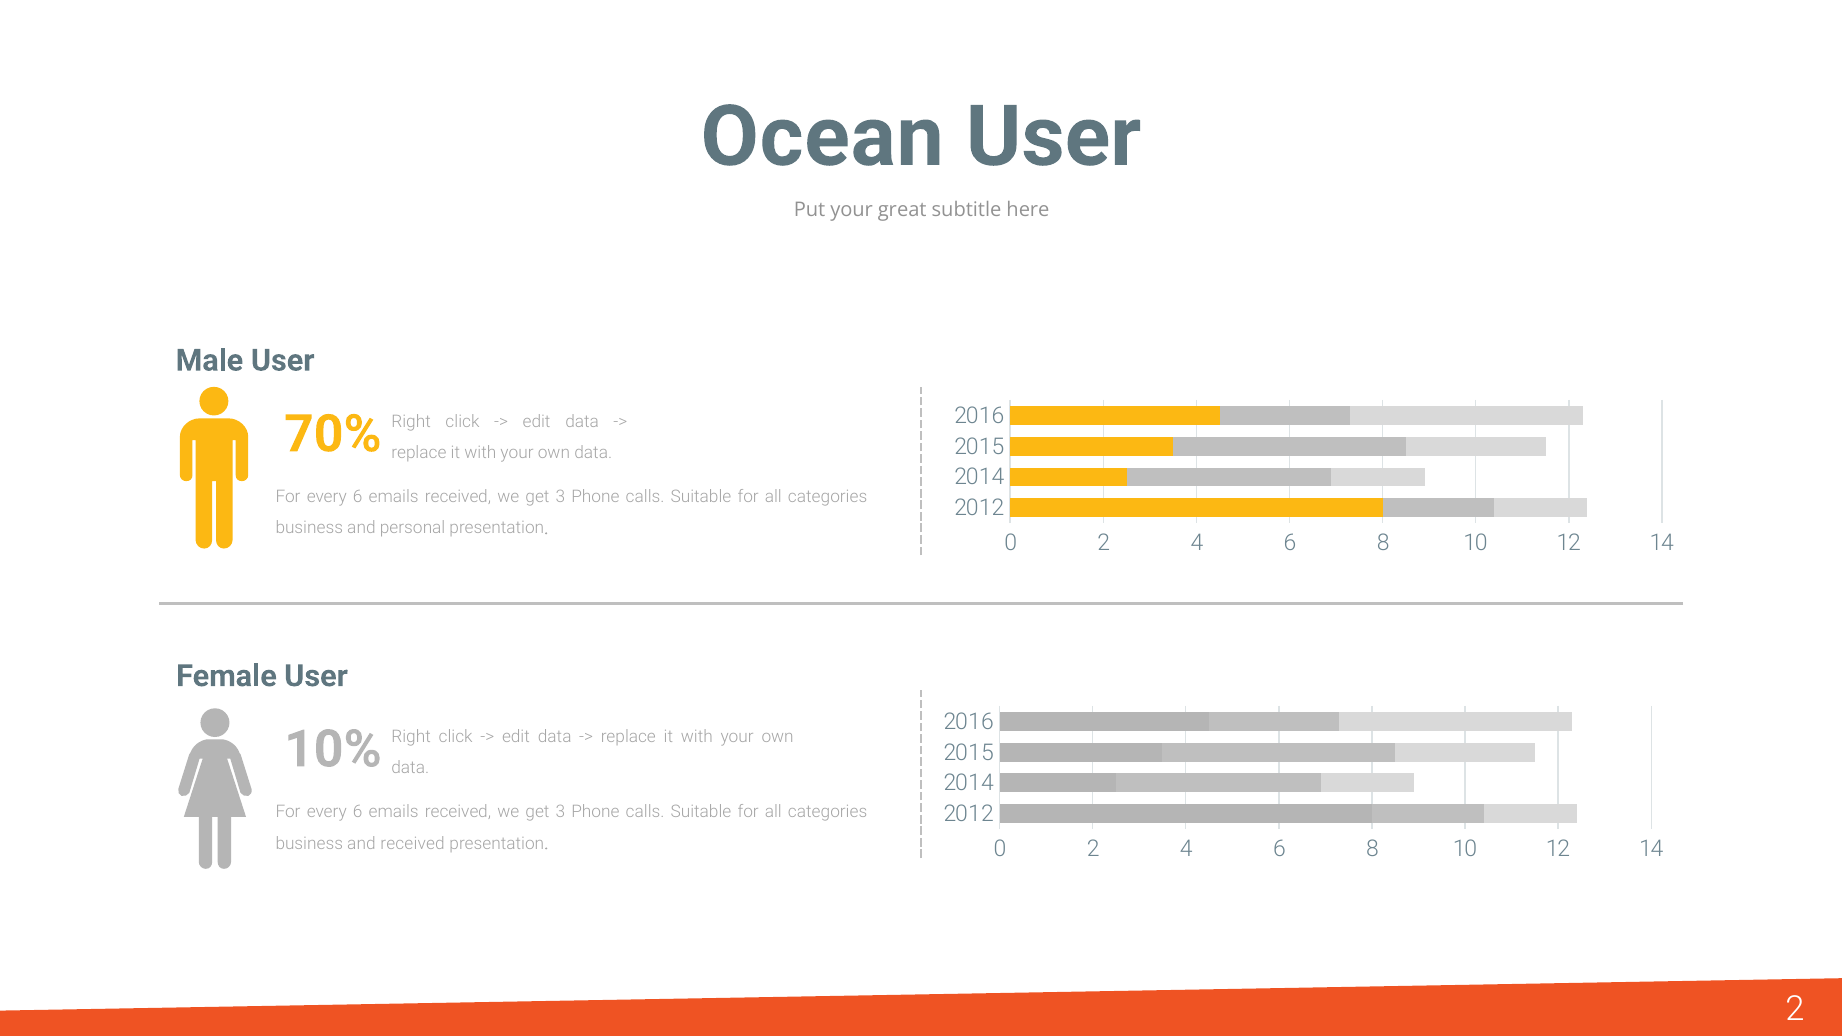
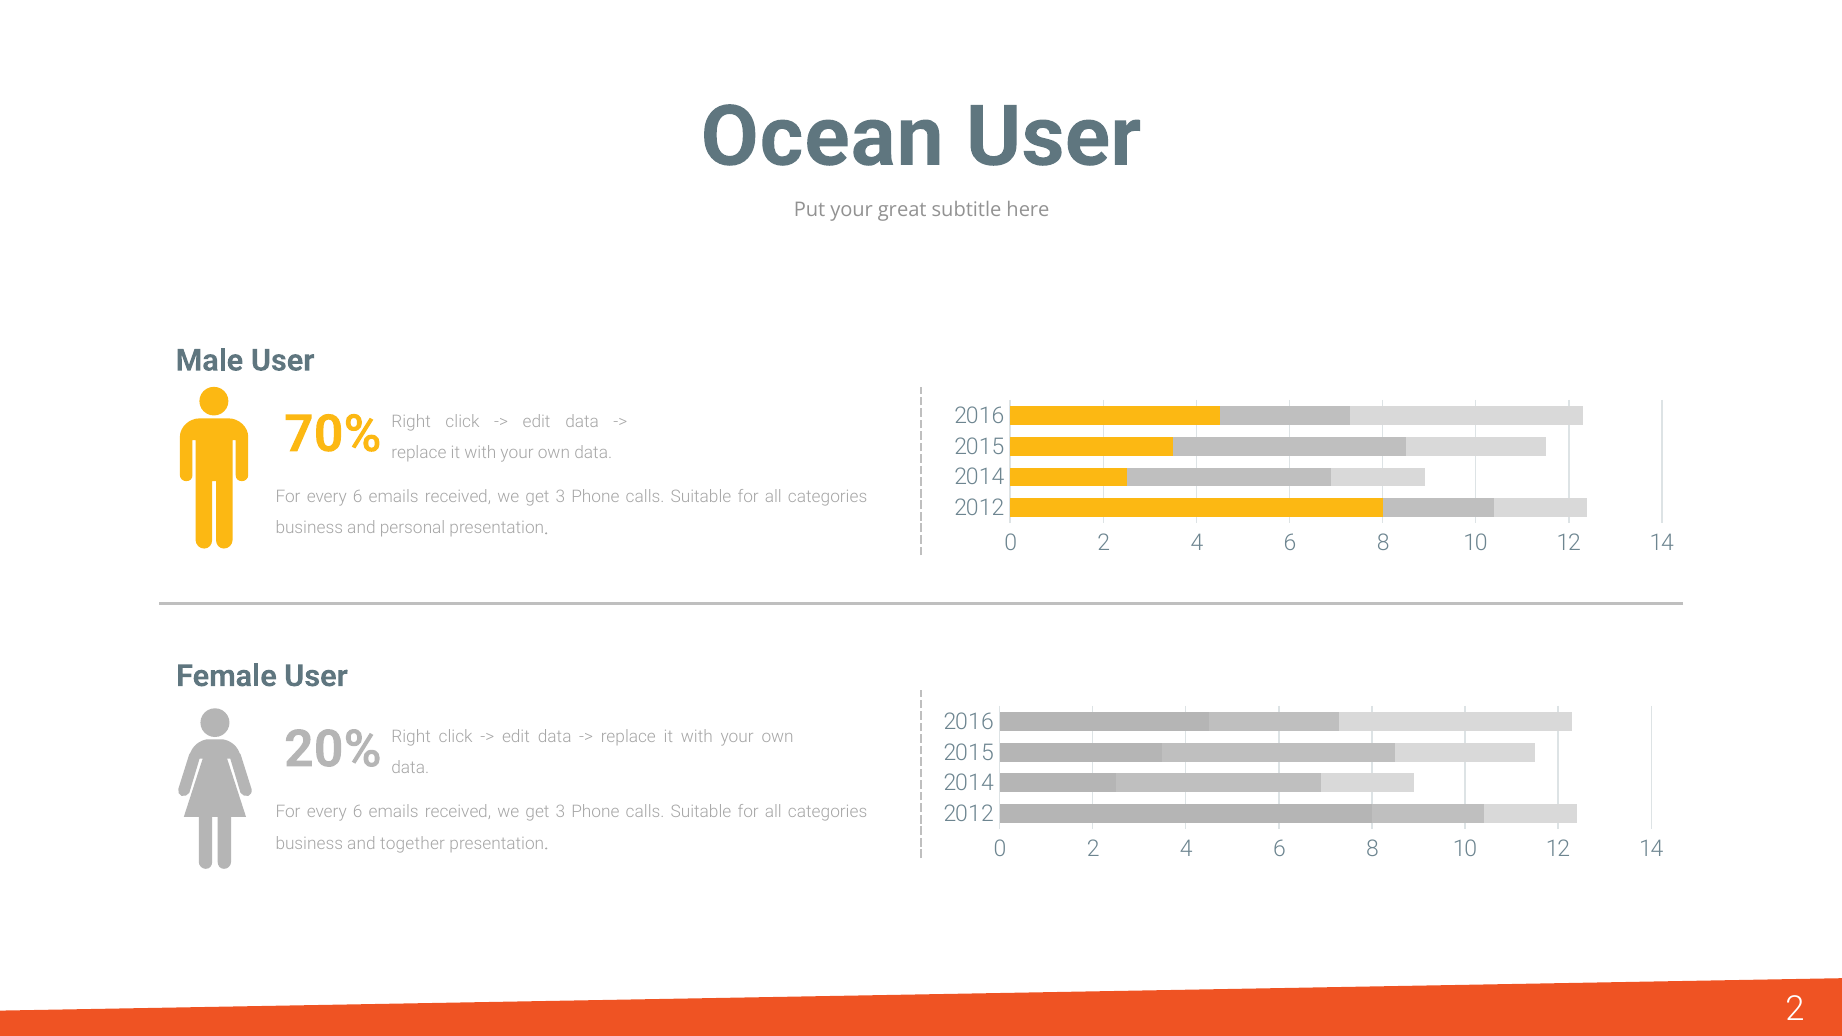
10%: 10% -> 20%
and received: received -> together
